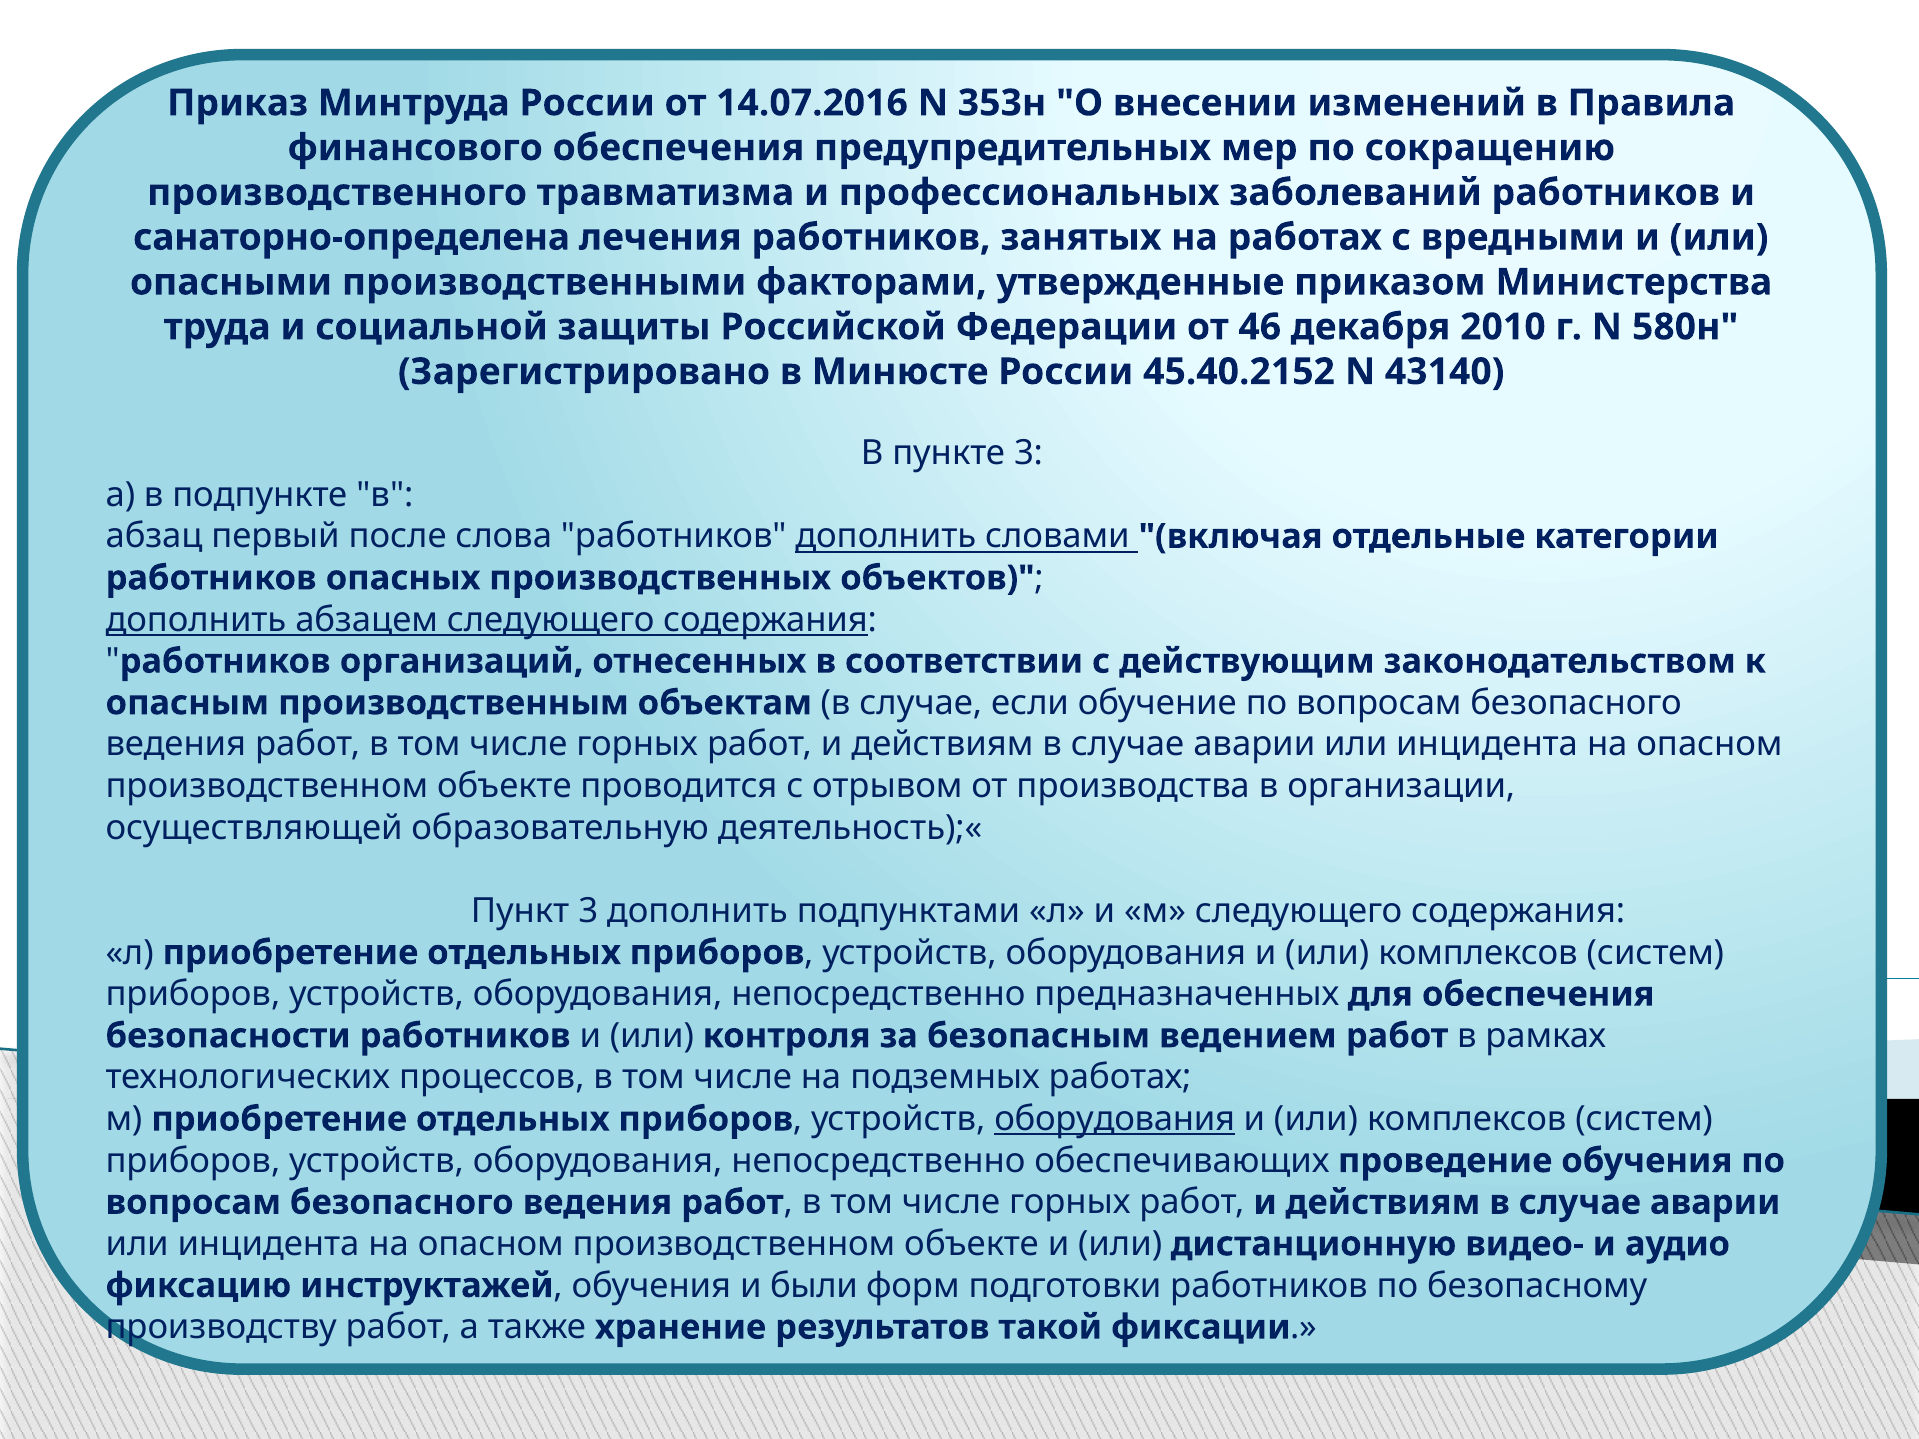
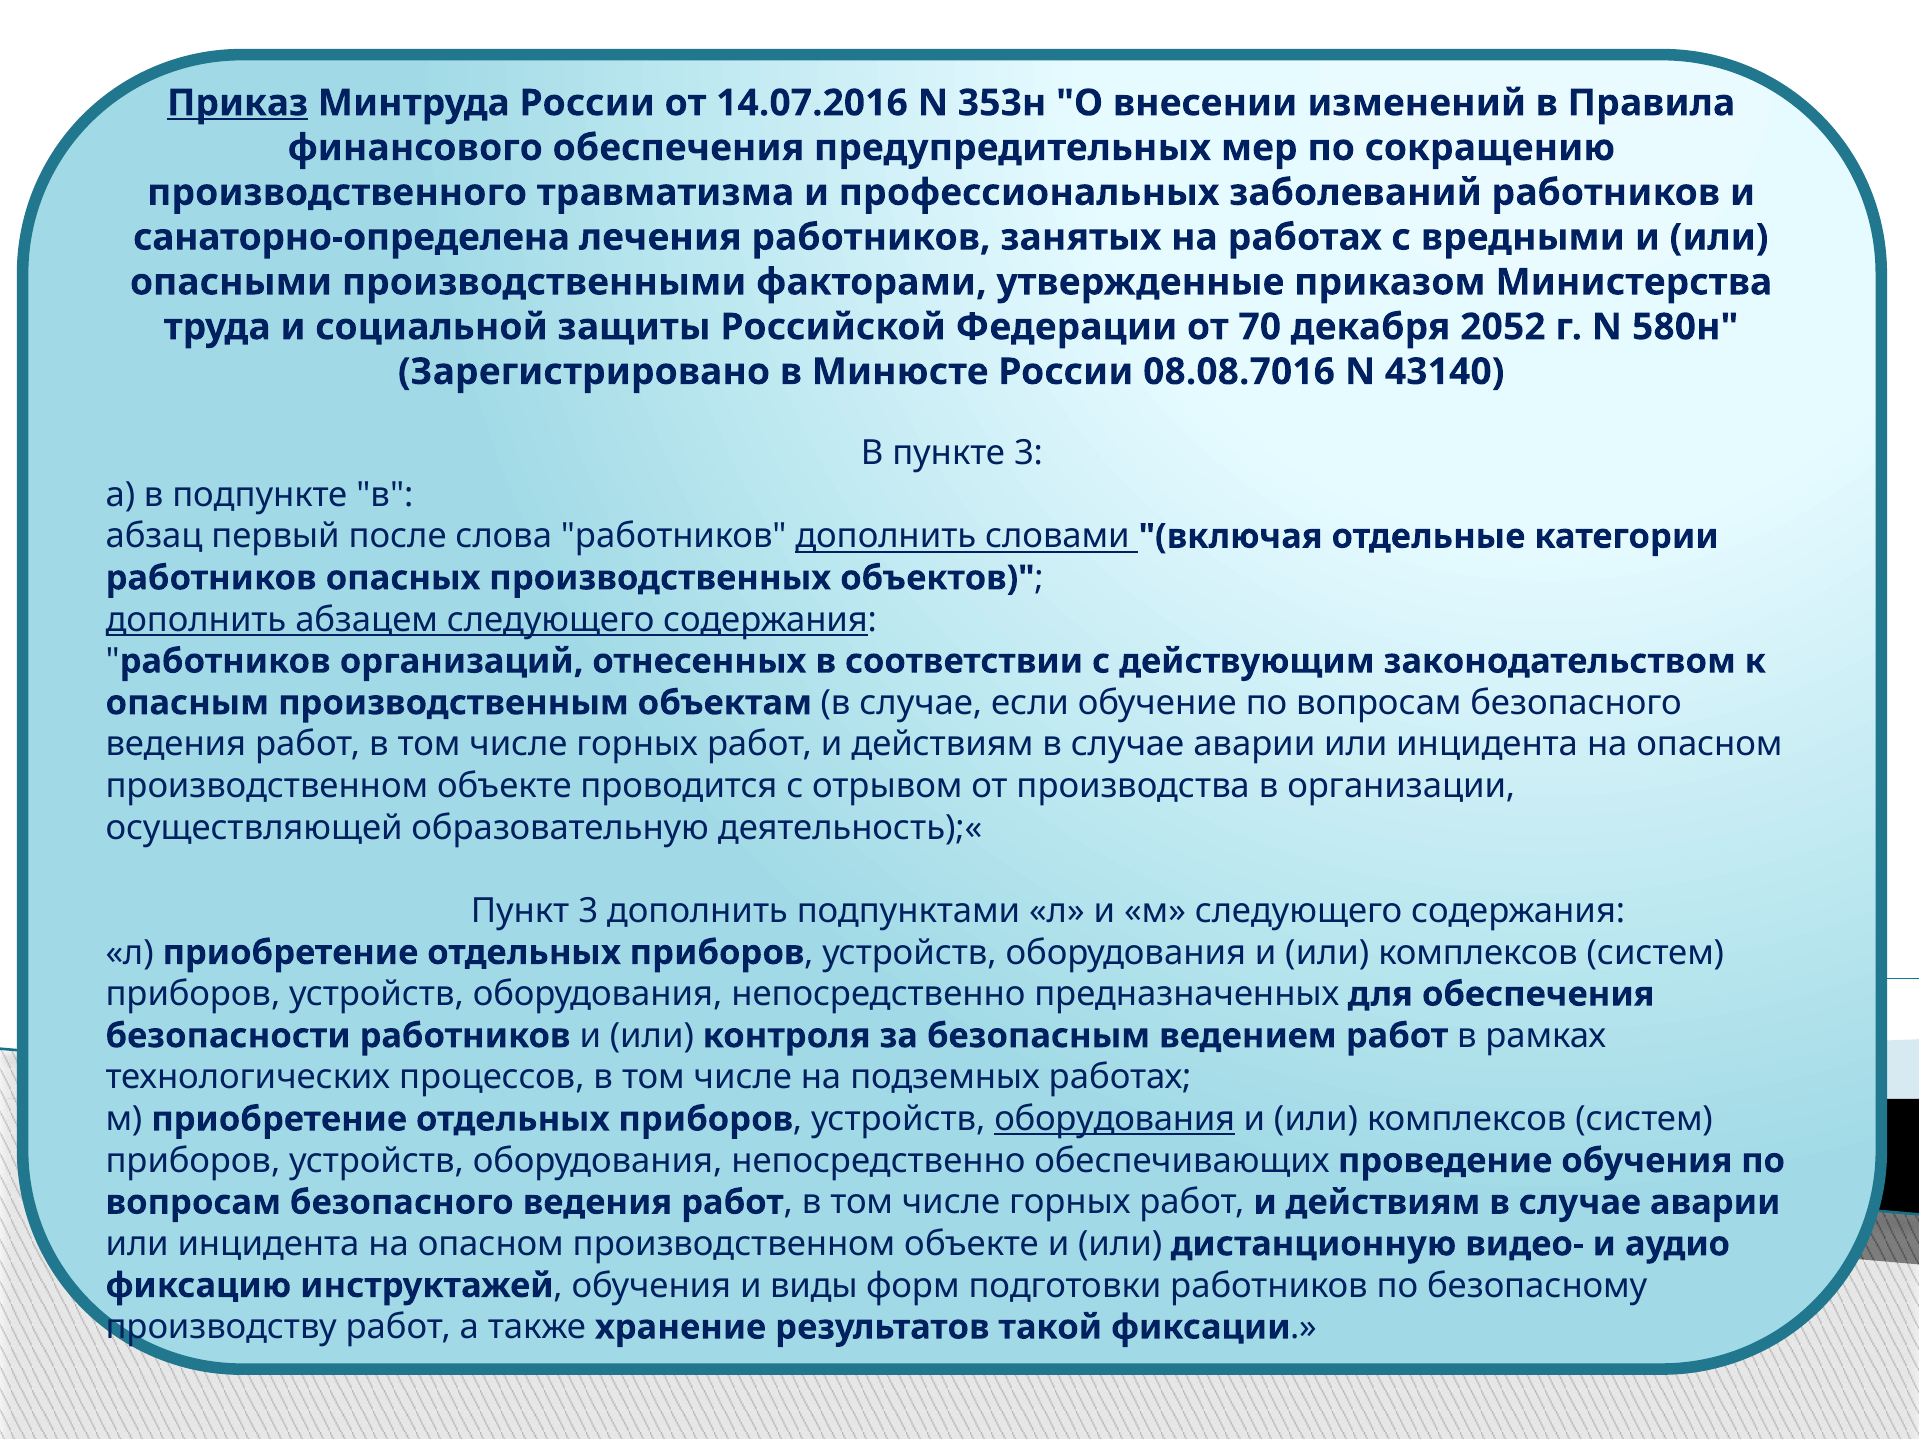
Приказ underline: none -> present
46: 46 -> 70
2010: 2010 -> 2052
45.40.2152: 45.40.2152 -> 08.08.7016
были: были -> виды
